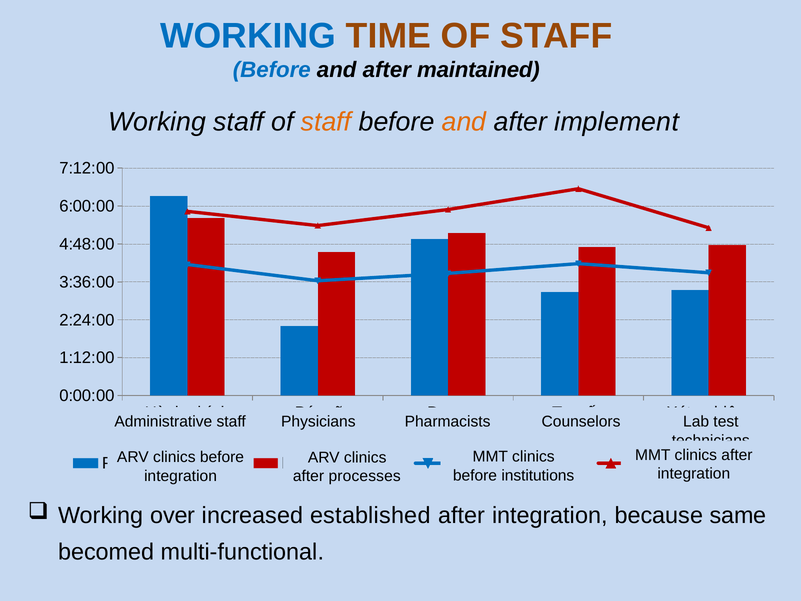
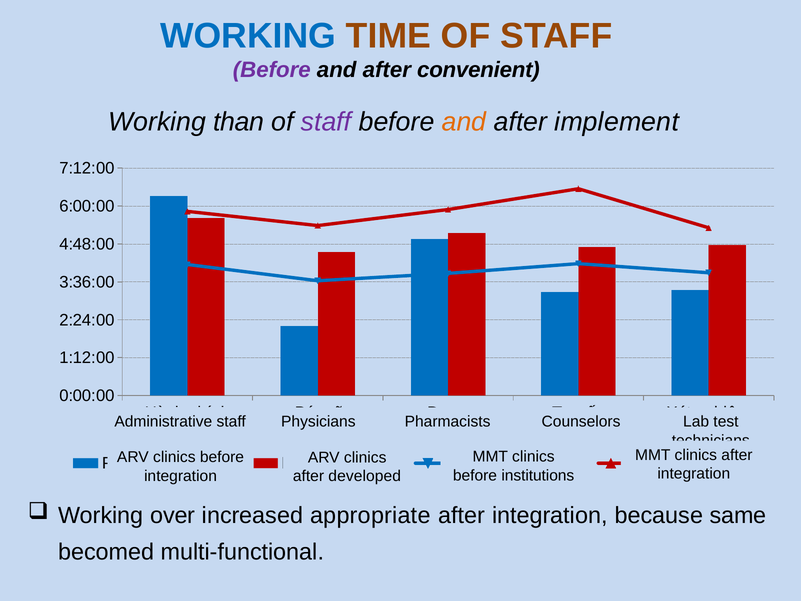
Before at (272, 70) colour: blue -> purple
maintained: maintained -> convenient
Working staff: staff -> than
staff at (326, 122) colour: orange -> purple
processes: processes -> developed
established: established -> appropriate
